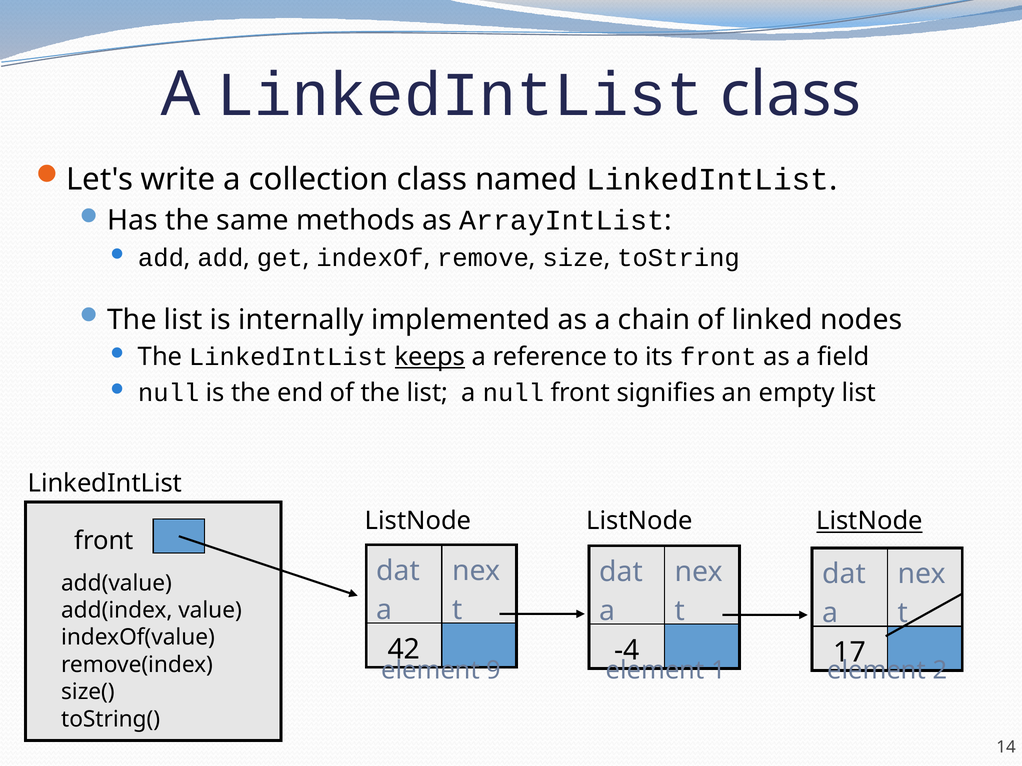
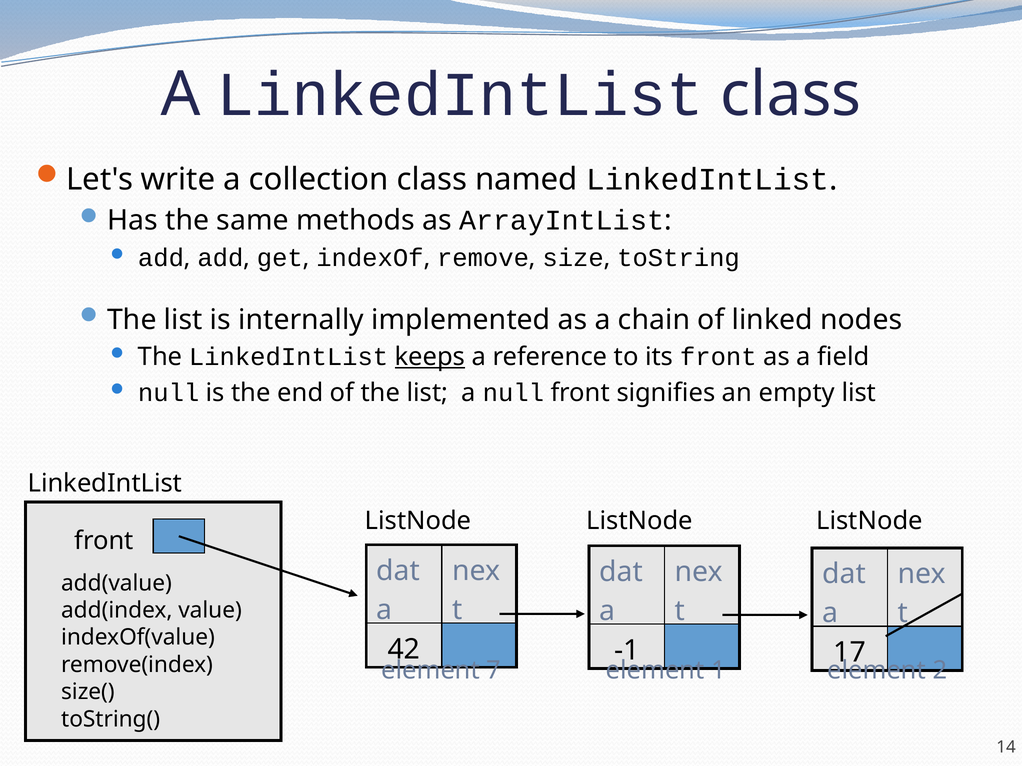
ListNode at (869, 521) underline: present -> none
-4: -4 -> -1
9: 9 -> 7
